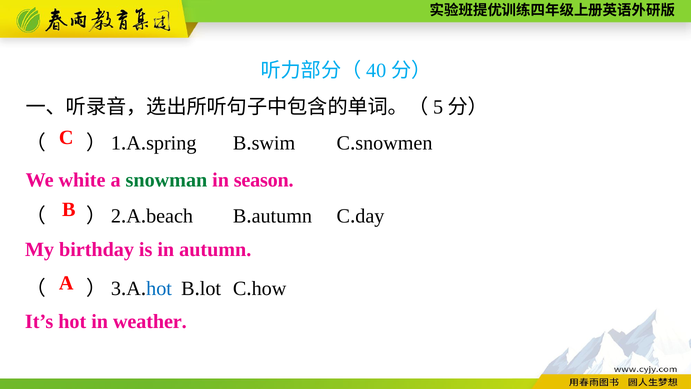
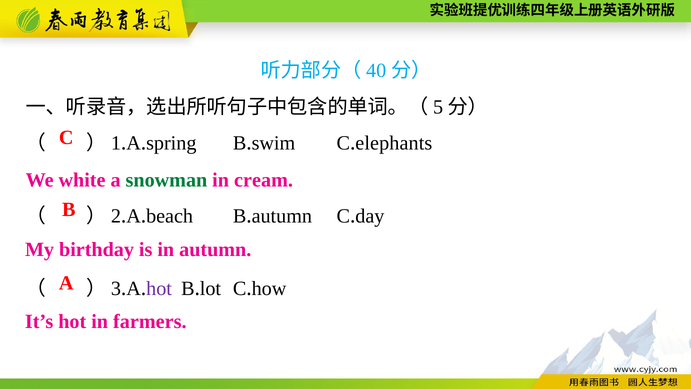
snowmen: snowmen -> elephants
season: season -> cream
hot at (159, 288) colour: blue -> purple
weather: weather -> farmers
